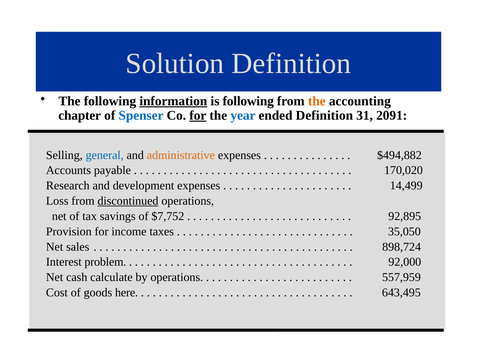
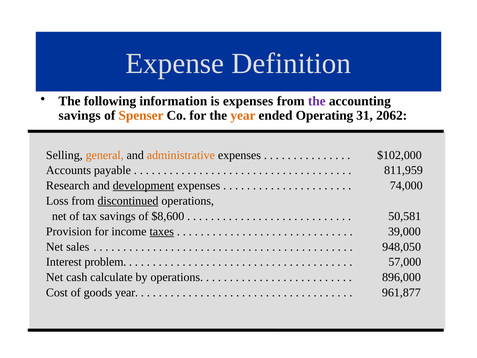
Solution: Solution -> Expense
information underline: present -> none
is following: following -> expenses
the at (317, 101) colour: orange -> purple
chapter at (80, 115): chapter -> savings
Spenser colour: blue -> orange
for at (198, 115) underline: present -> none
year at (243, 115) colour: blue -> orange
ended Definition: Definition -> Operating
2091: 2091 -> 2062
general colour: blue -> orange
$494,882: $494,882 -> $102,000
170,020: 170,020 -> 811,959
development underline: none -> present
14,499: 14,499 -> 74,000
$7,752: $7,752 -> $8,600
92,895: 92,895 -> 50,581
taxes underline: none -> present
35,050: 35,050 -> 39,000
898,724: 898,724 -> 948,050
92,000: 92,000 -> 57,000
557,959: 557,959 -> 896,000
goods here: here -> year
643,495: 643,495 -> 961,877
